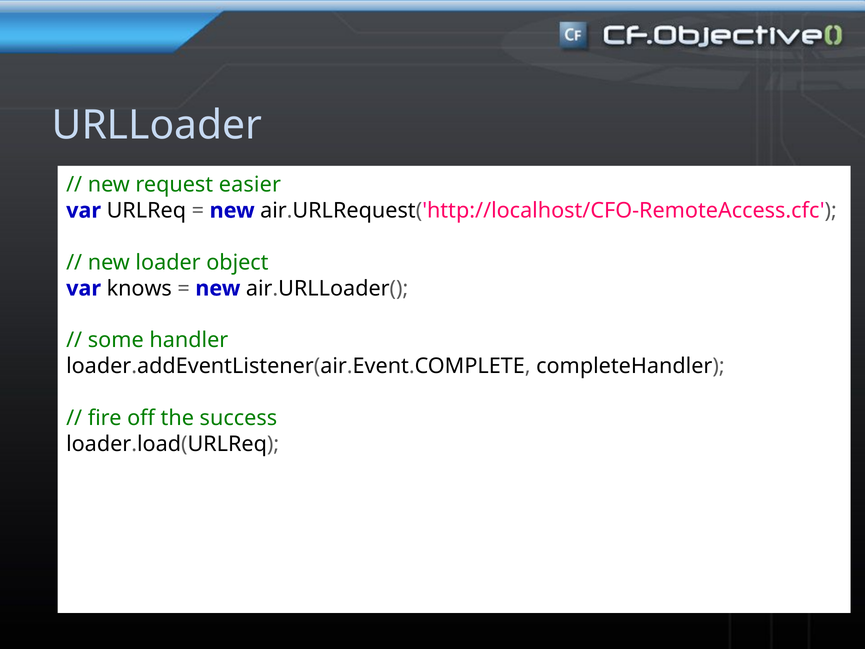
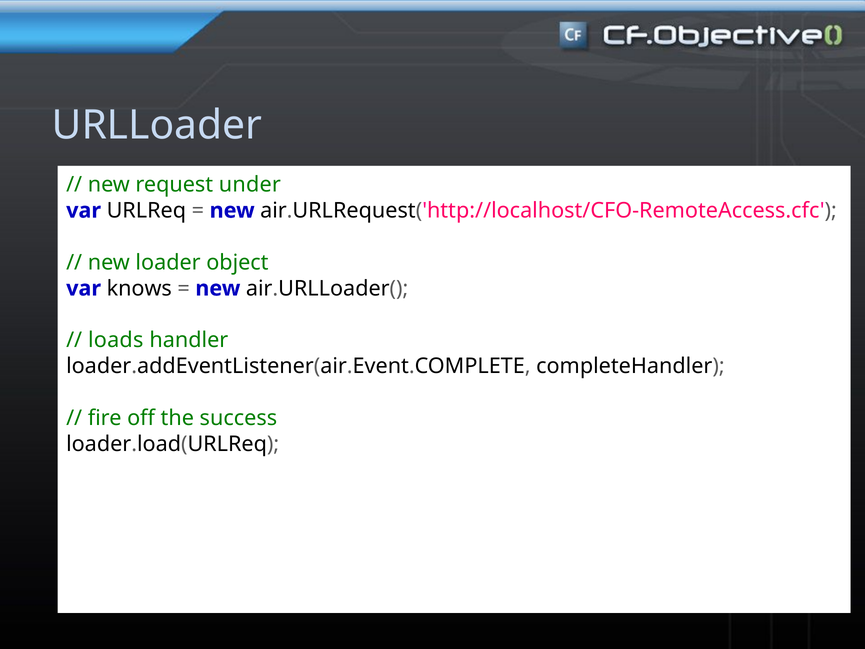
easier: easier -> under
some: some -> loads
